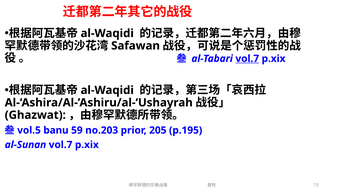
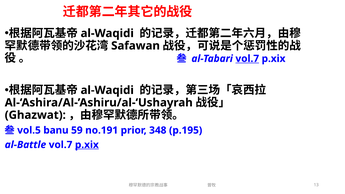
no.203: no.203 -> no.191
205: 205 -> 348
al-Sunan: al-Sunan -> al-Battle
p.xix at (87, 145) underline: none -> present
